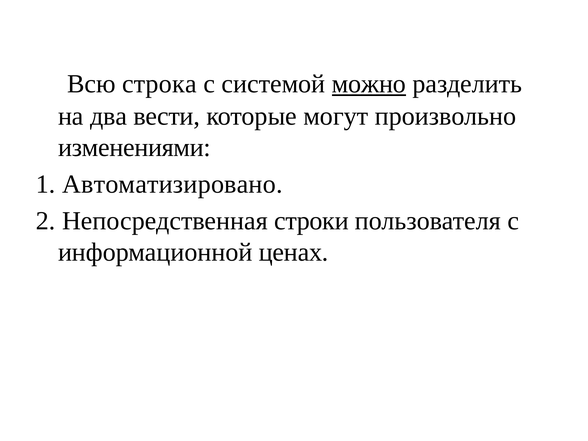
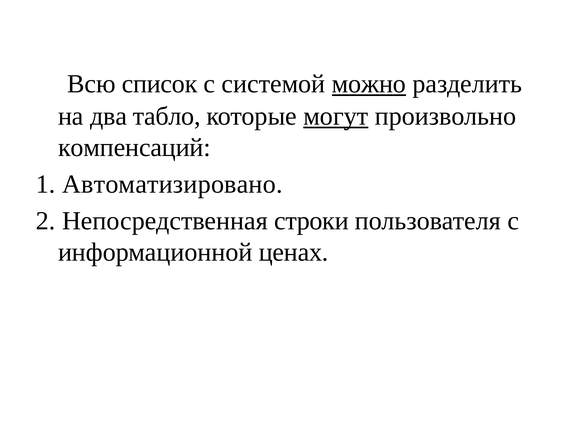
строка: строка -> список
вести: вести -> табло
могут underline: none -> present
изменениями: изменениями -> компенсаций
